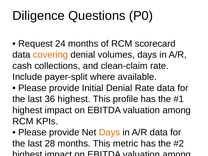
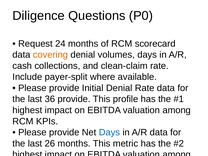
36 highest: highest -> provide
Days at (109, 132) colour: orange -> blue
28: 28 -> 26
